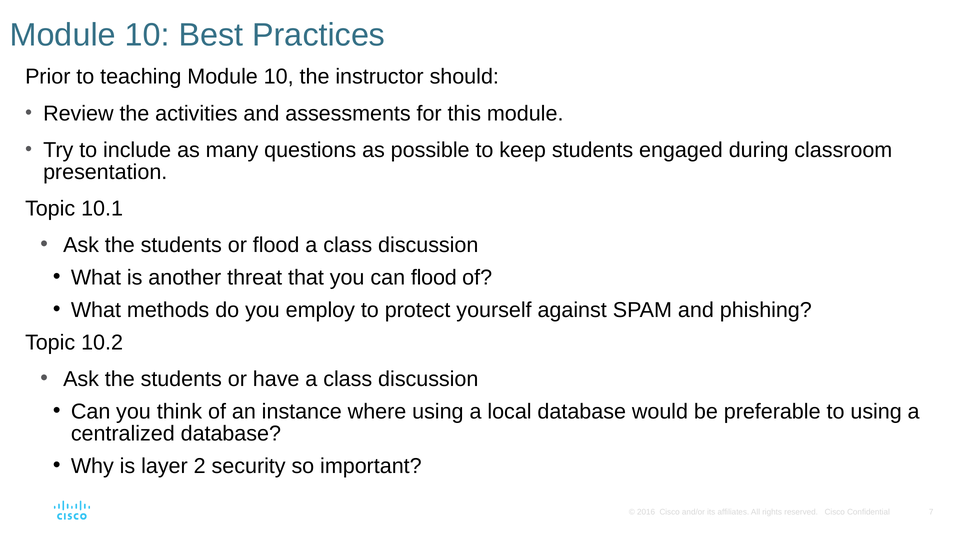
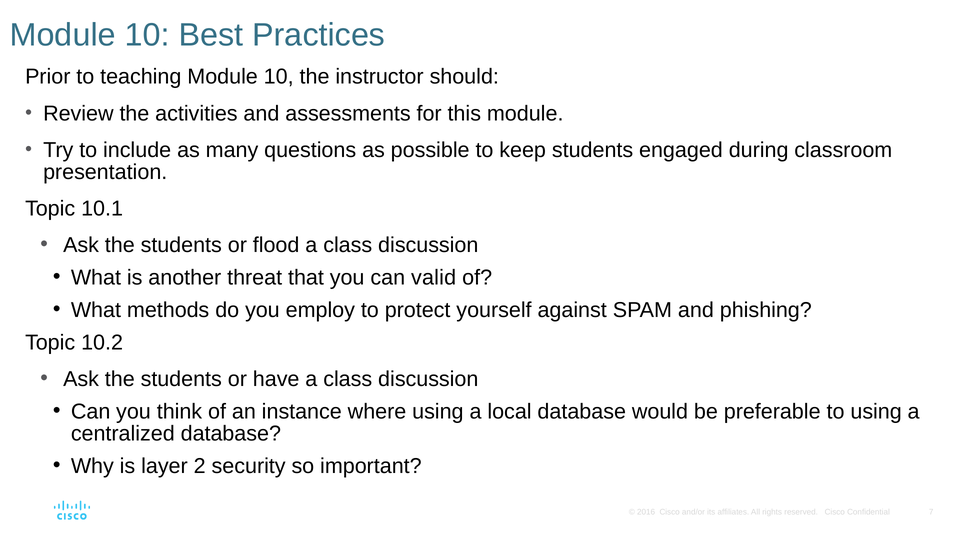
can flood: flood -> valid
